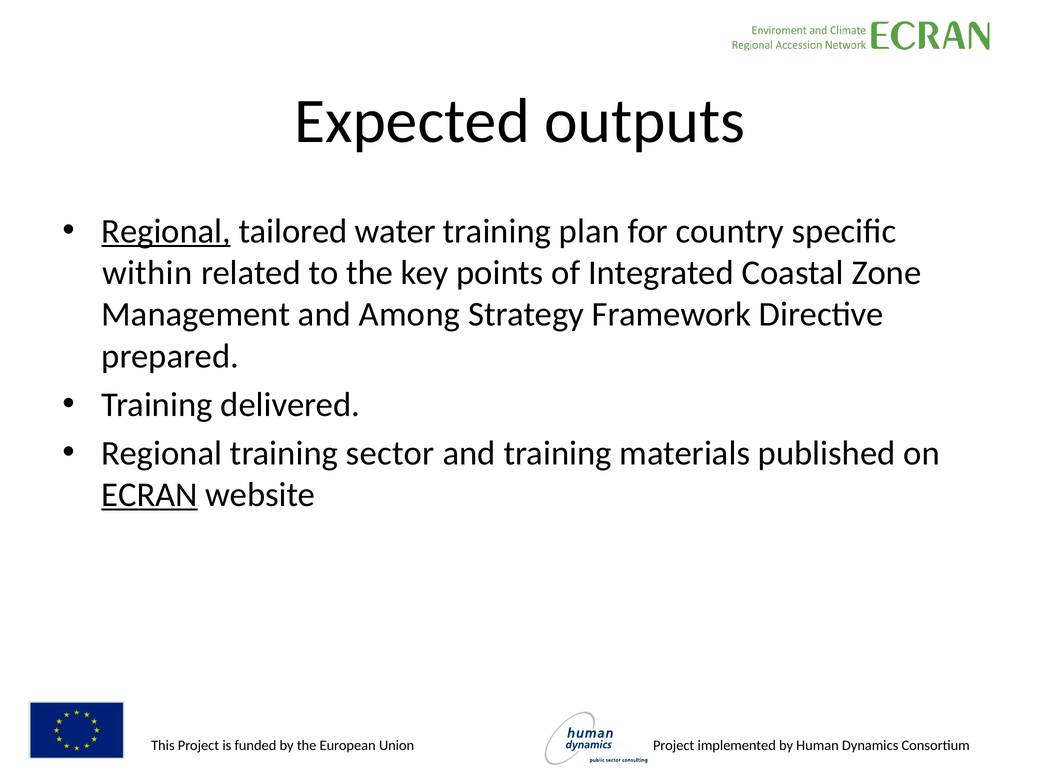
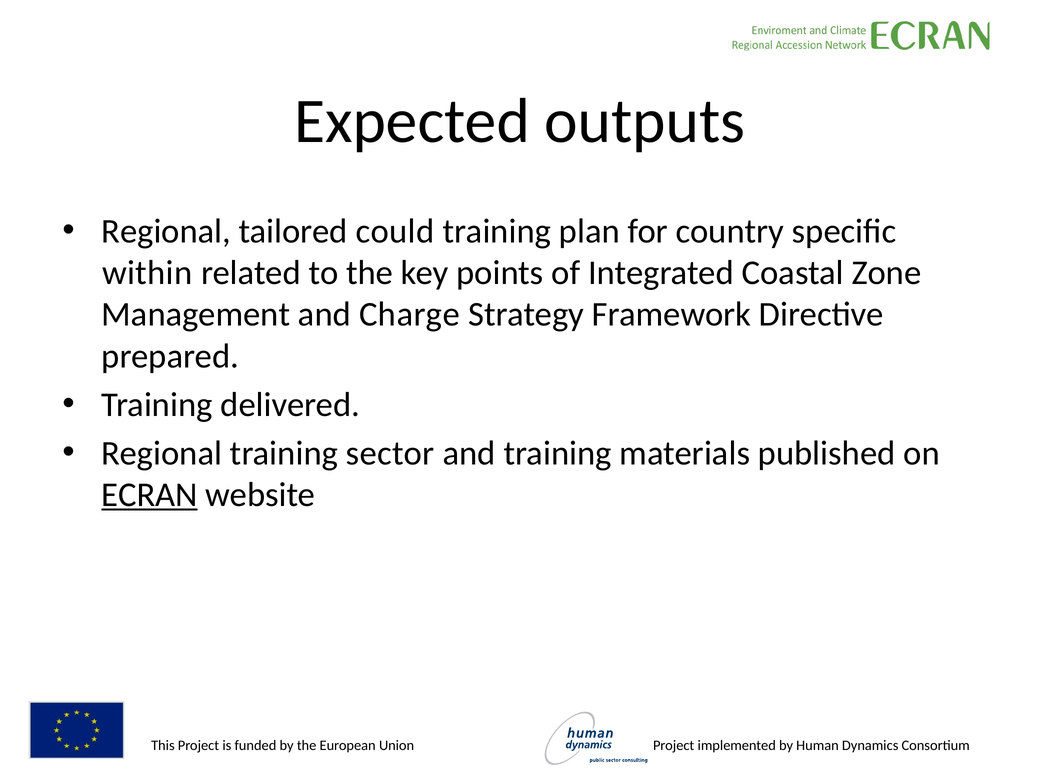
Regional at (166, 231) underline: present -> none
water: water -> could
Among: Among -> Charge
